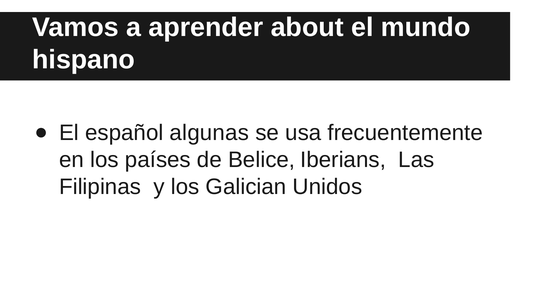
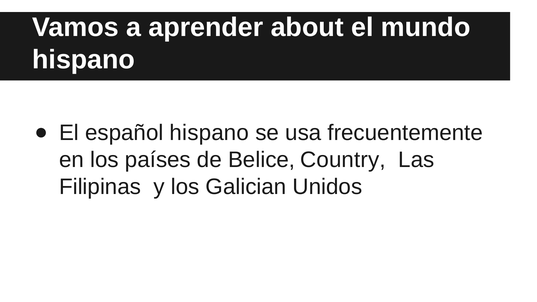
español algunas: algunas -> hispano
Iberians: Iberians -> Country
